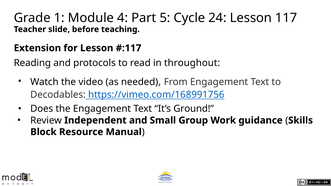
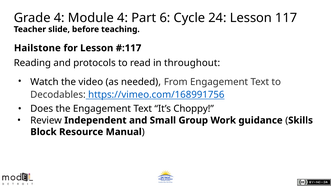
Grade 1: 1 -> 4
5: 5 -> 6
Extension: Extension -> Hailstone
Ground: Ground -> Choppy
